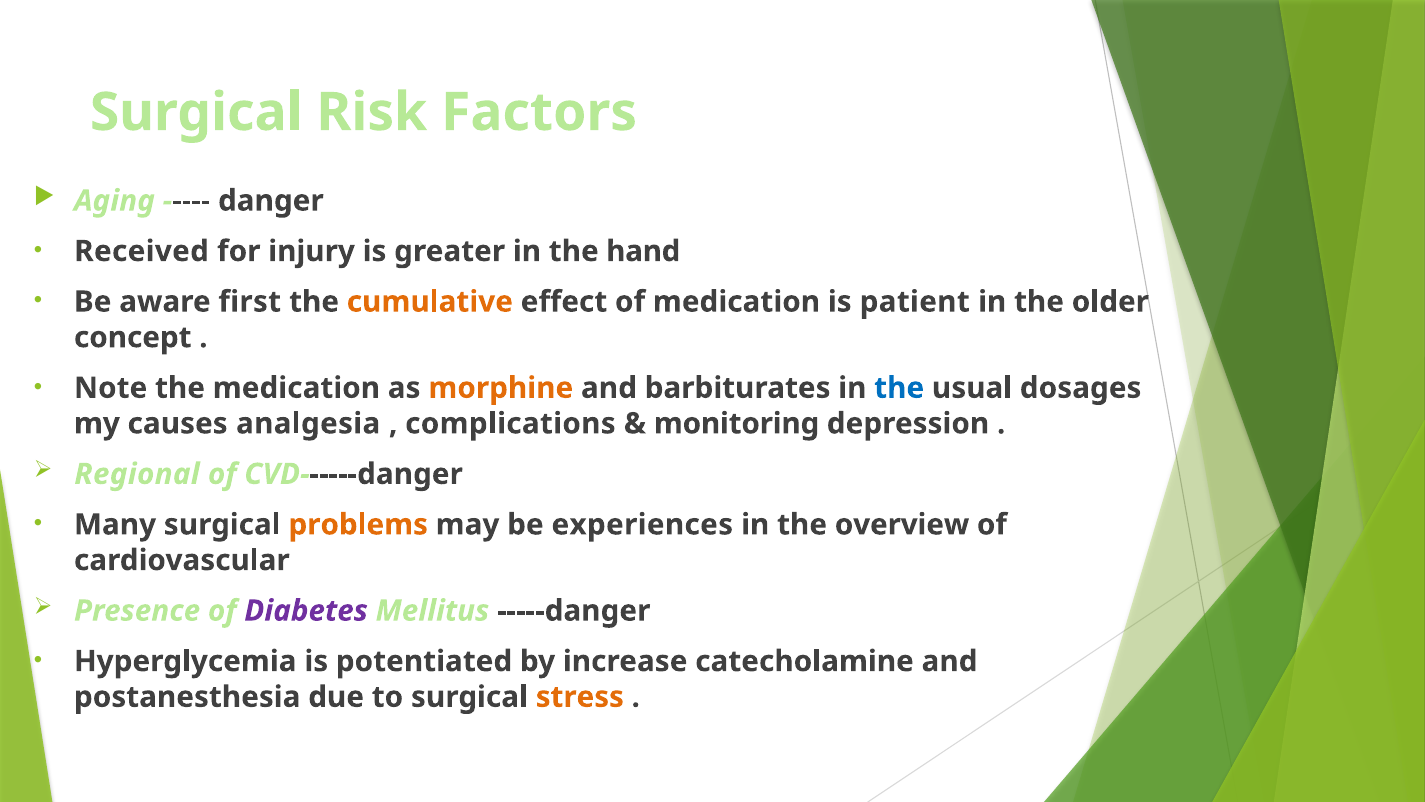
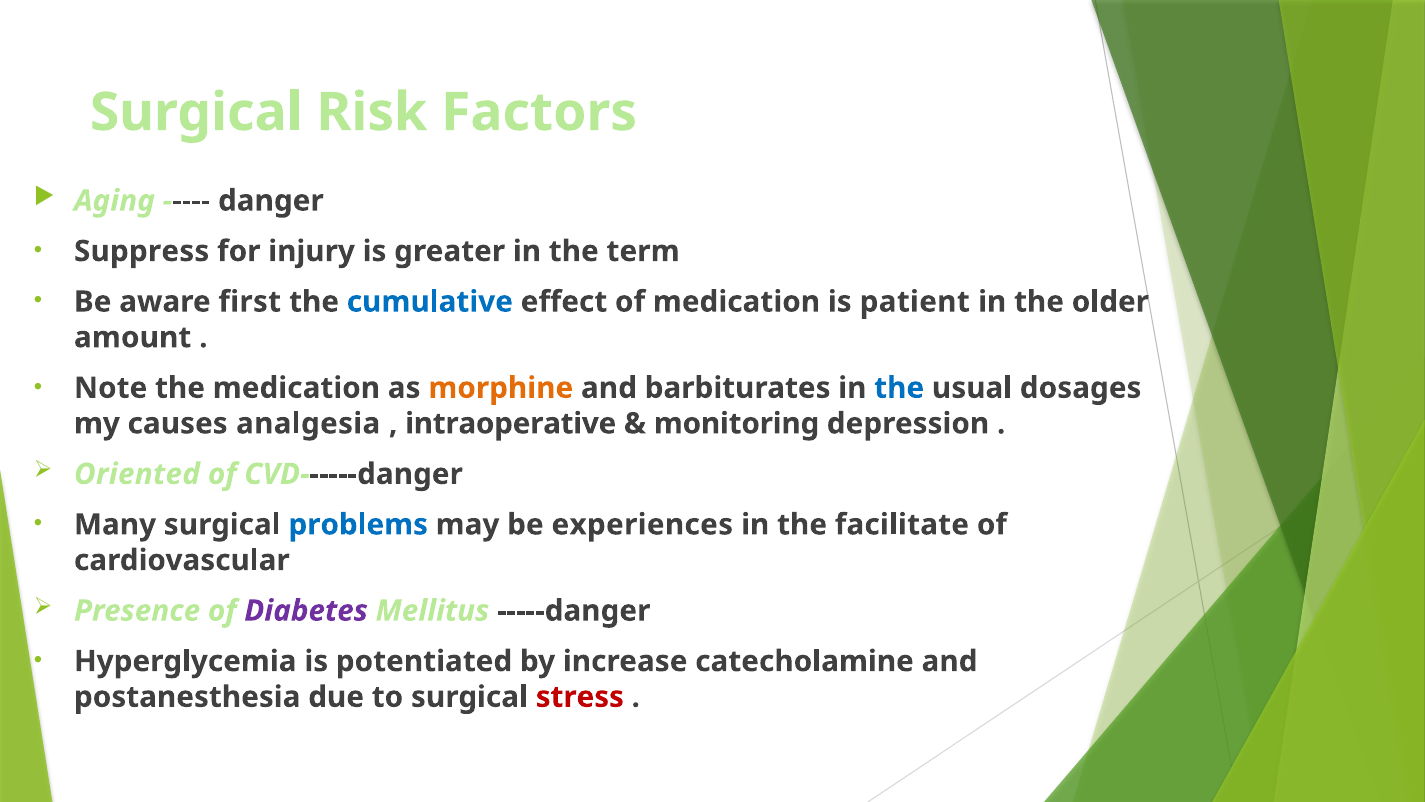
Received: Received -> Suppress
hand: hand -> term
cumulative colour: orange -> blue
concept: concept -> amount
complications: complications -> intraoperative
Regional: Regional -> Oriented
problems colour: orange -> blue
overview: overview -> facilitate
stress colour: orange -> red
